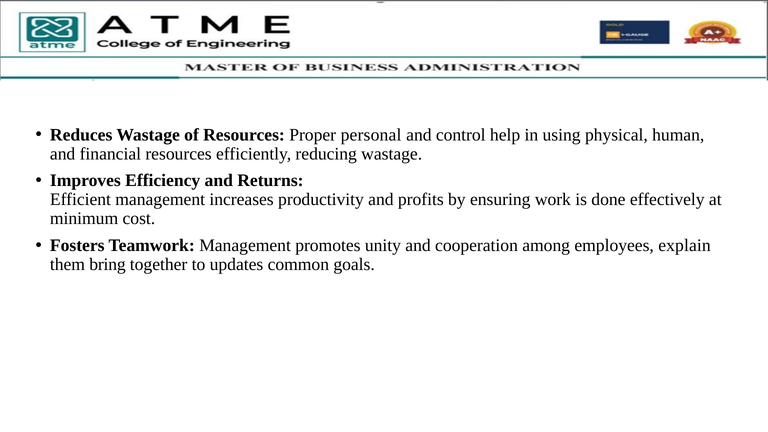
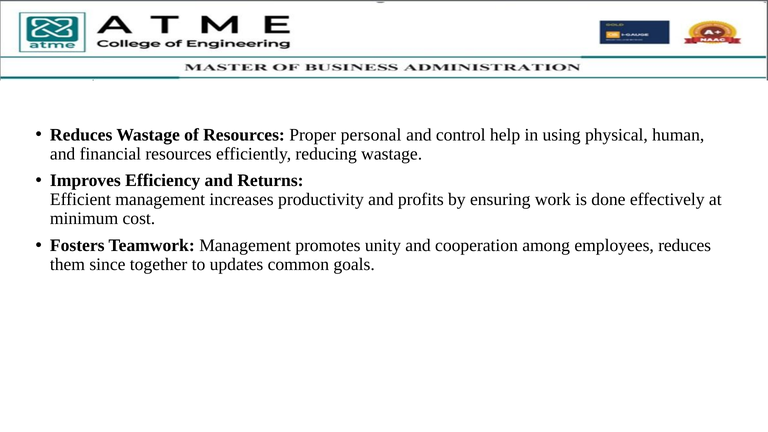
employees explain: explain -> reduces
bring: bring -> since
